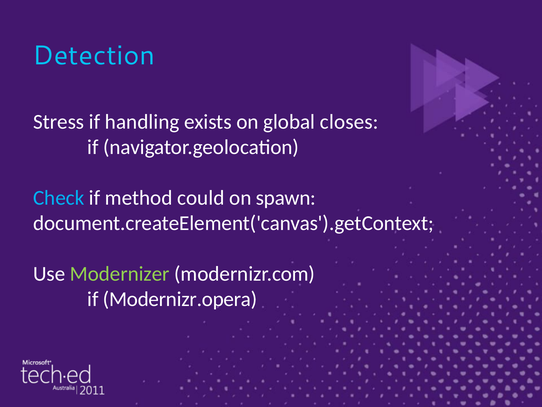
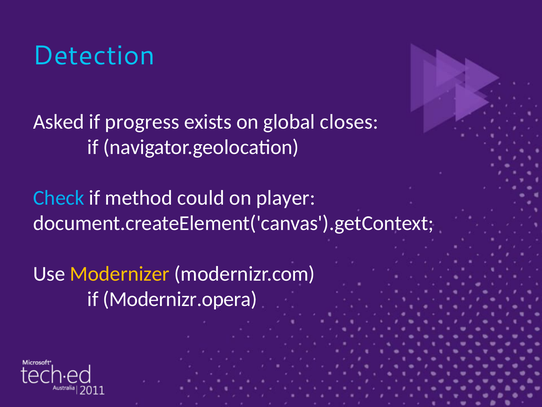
Stress: Stress -> Asked
handling: handling -> progress
spawn: spawn -> player
Modernizer colour: light green -> yellow
